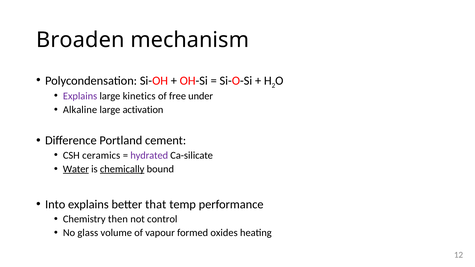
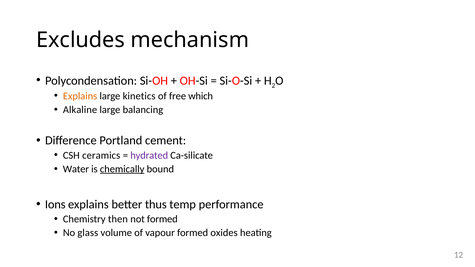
Broaden: Broaden -> Excludes
Explains at (80, 96) colour: purple -> orange
under: under -> which
activation: activation -> balancing
Water underline: present -> none
Into: Into -> Ions
that: that -> thus
not control: control -> formed
